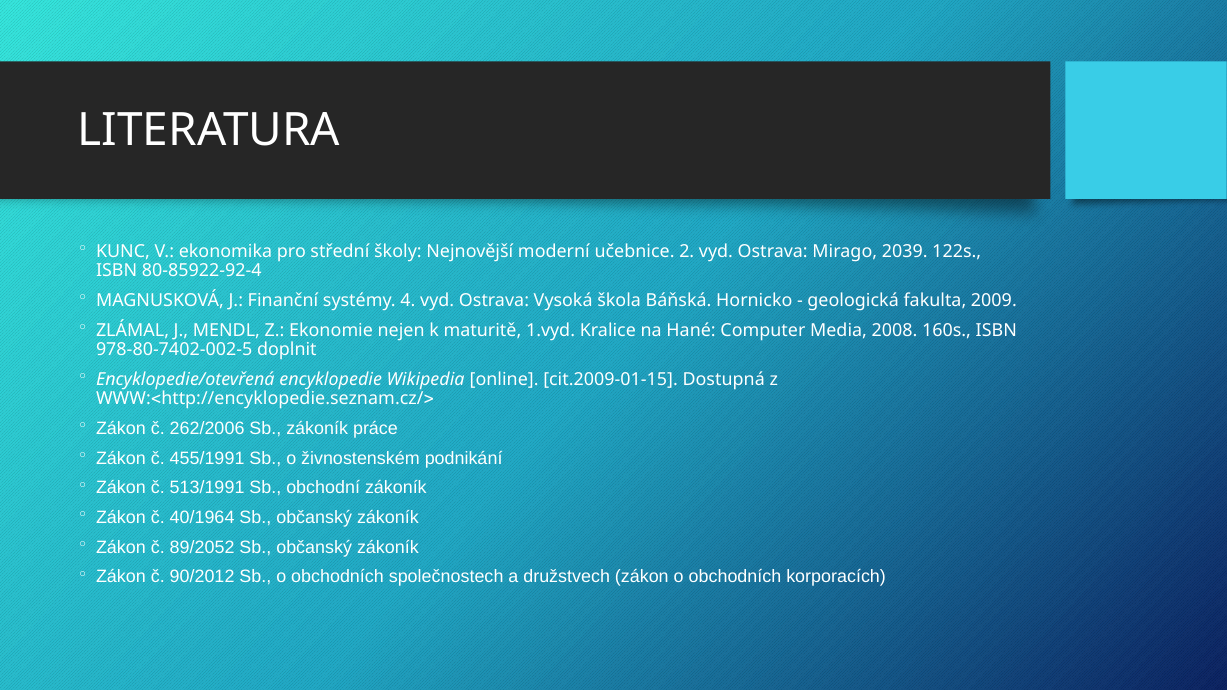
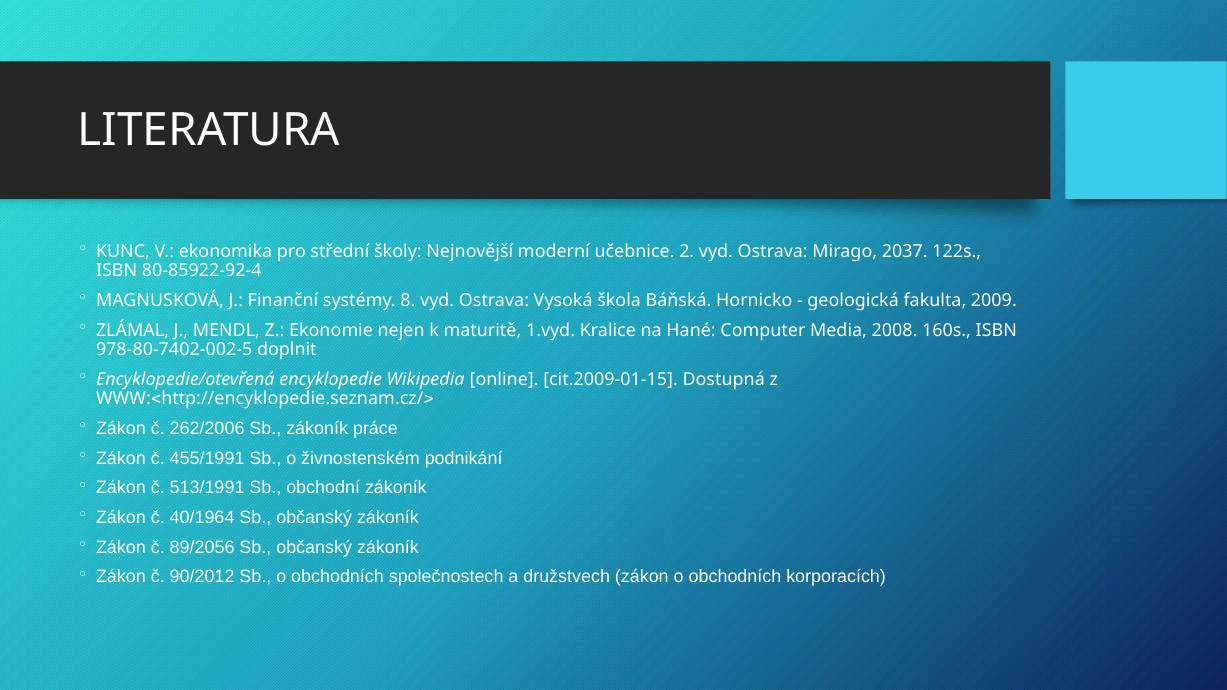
2039: 2039 -> 2037
4: 4 -> 8
89/2052: 89/2052 -> 89/2056
